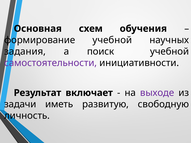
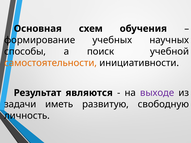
формирование учебной: учебной -> учебных
задания: задания -> способы
самостоятельности colour: purple -> orange
включает: включает -> являются
